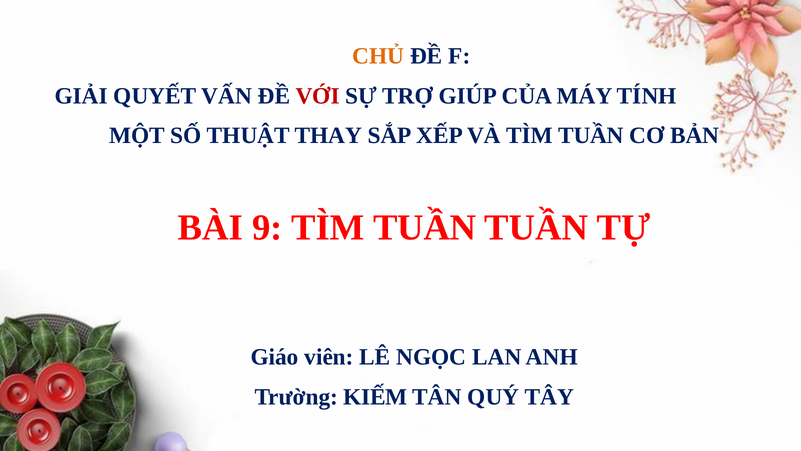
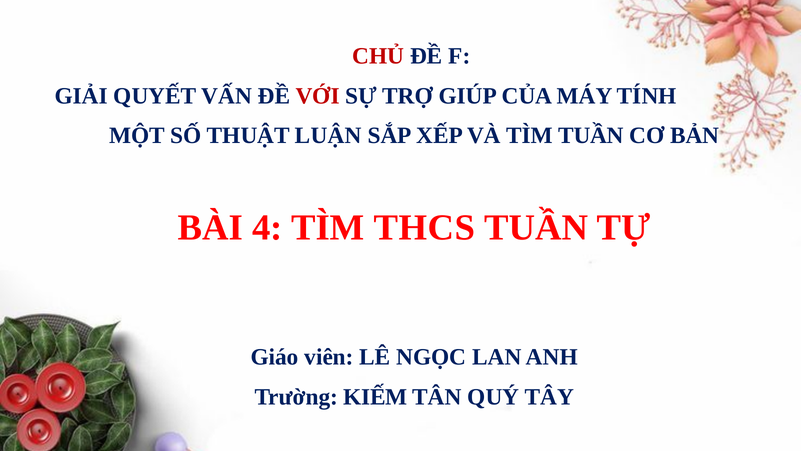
CHỦ colour: orange -> red
THAY: THAY -> LUẬN
9: 9 -> 4
TUẦN at (425, 228): TUẦN -> THCS
